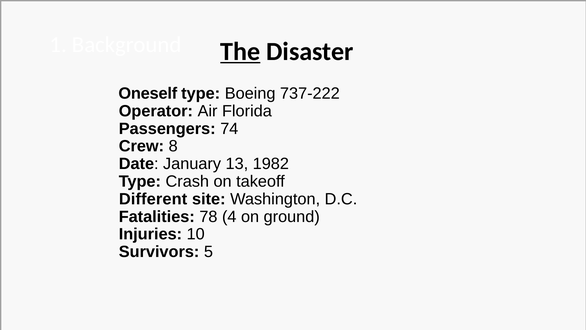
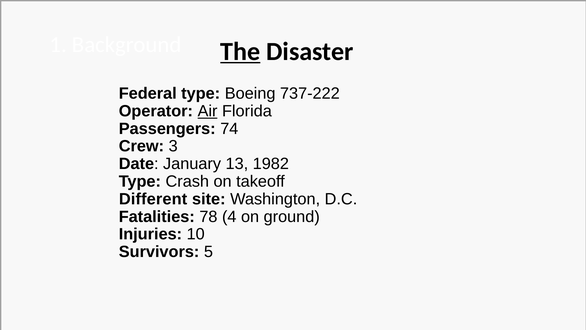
Oneself: Oneself -> Federal
Air underline: none -> present
8: 8 -> 3
